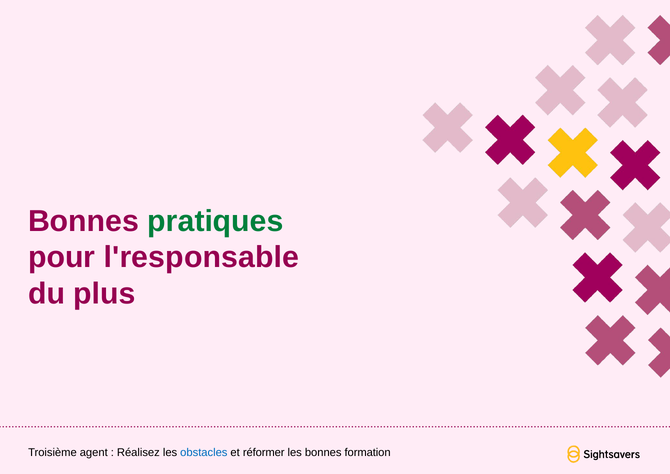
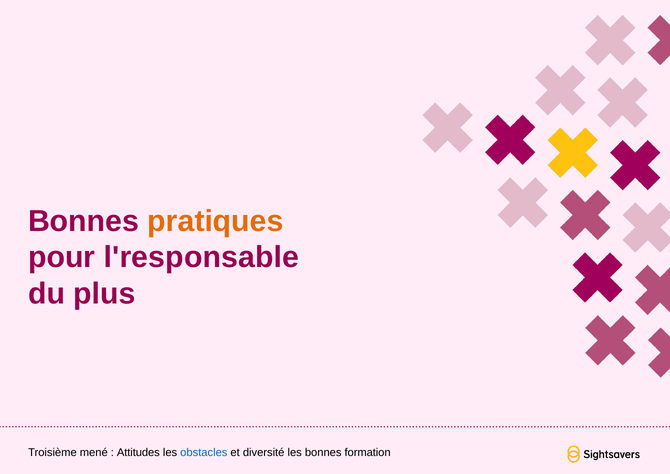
pratiques colour: green -> orange
agent: agent -> mené
Réalisez: Réalisez -> Attitudes
réformer: réformer -> diversité
